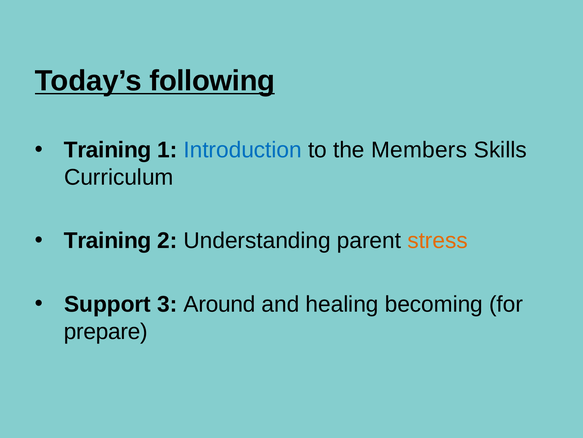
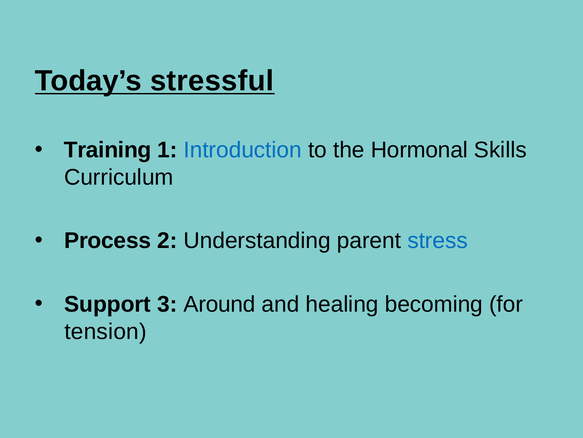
following: following -> stressful
Members: Members -> Hormonal
Training at (108, 240): Training -> Process
stress colour: orange -> blue
prepare: prepare -> tension
